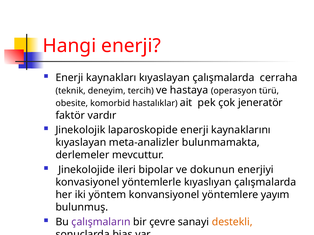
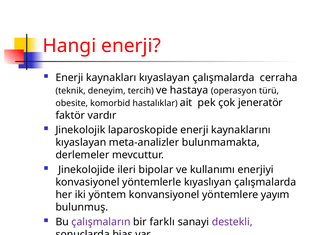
dokunun: dokunun -> kullanımı
çevre: çevre -> farklı
destekli colour: orange -> purple
